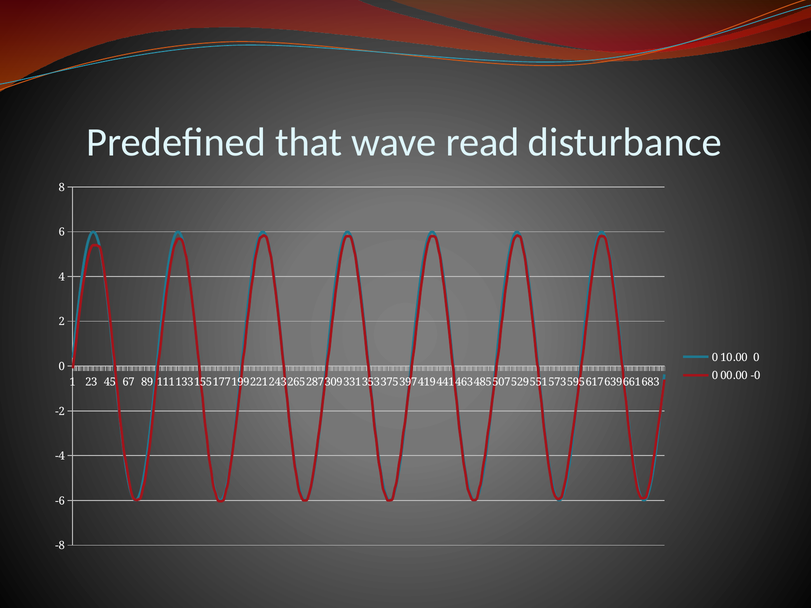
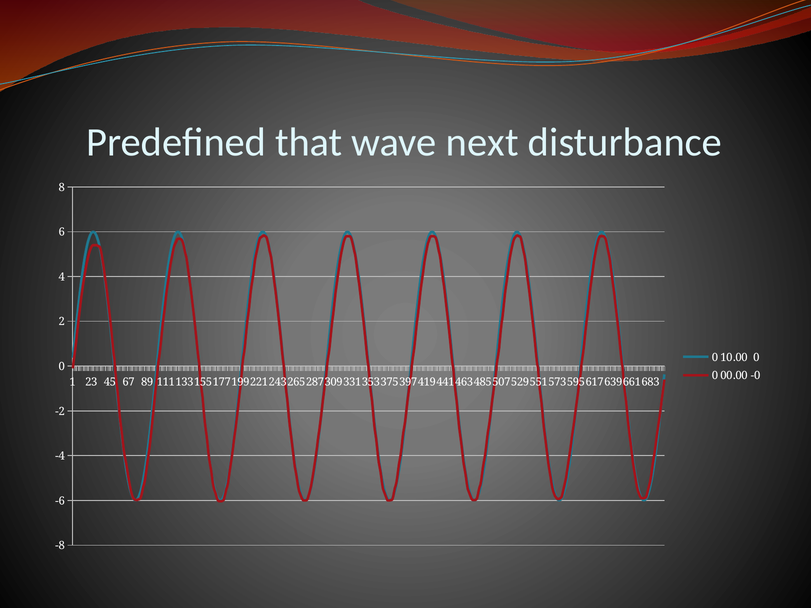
read: read -> next
